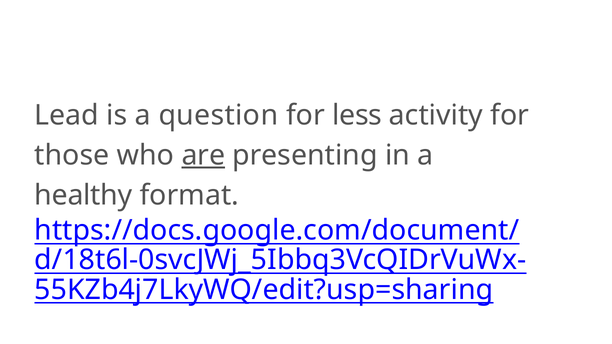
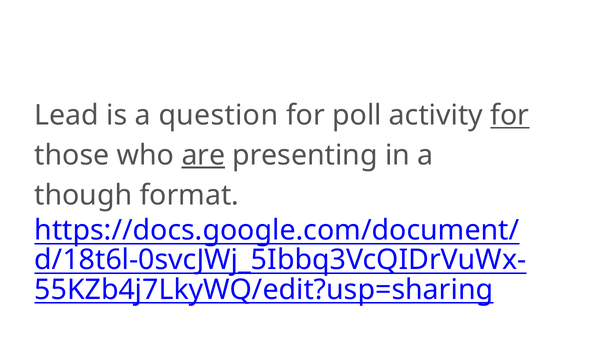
less: less -> poll
for at (510, 115) underline: none -> present
healthy: healthy -> though
